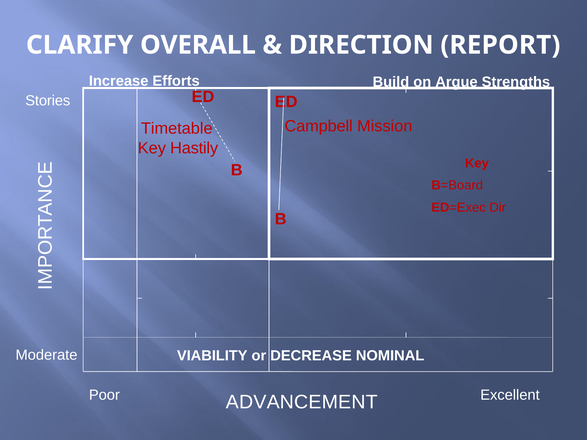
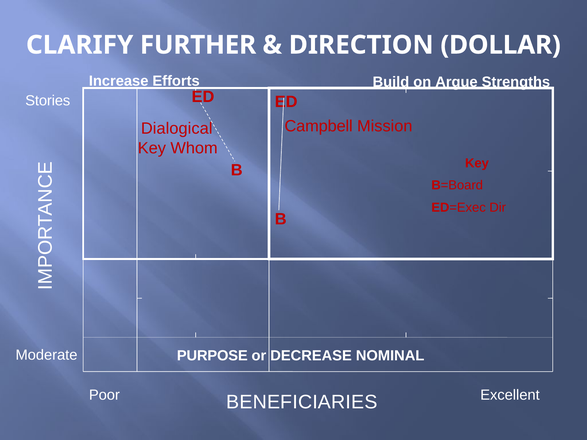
OVERALL: OVERALL -> FURTHER
REPORT: REPORT -> DOLLAR
Timetable: Timetable -> Dialogical
Hastily: Hastily -> Whom
VIABILITY: VIABILITY -> PURPOSE
ADVANCEMENT: ADVANCEMENT -> BENEFICIARIES
